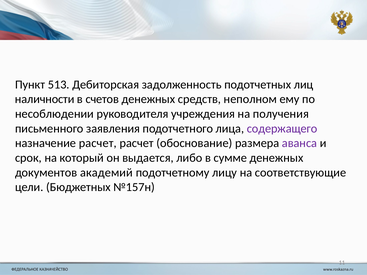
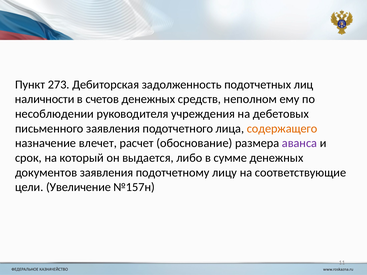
513: 513 -> 273
получения: получения -> дебетовых
содержащего colour: purple -> orange
назначение расчет: расчет -> влечет
документов академий: академий -> заявления
Бюджетных: Бюджетных -> Увеличение
